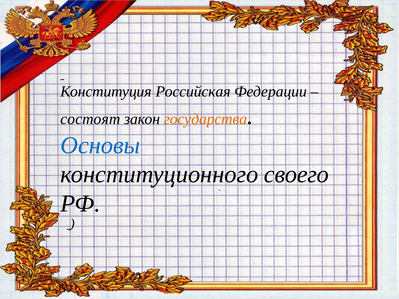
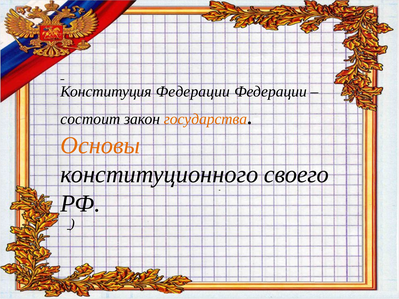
Конституция Российская: Российская -> Федерации
состоят: состоят -> состоит
Основы colour: blue -> orange
